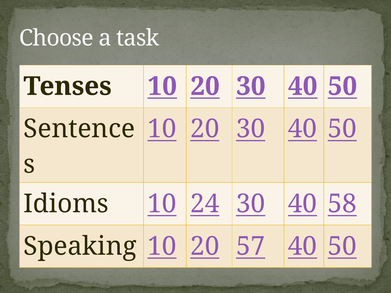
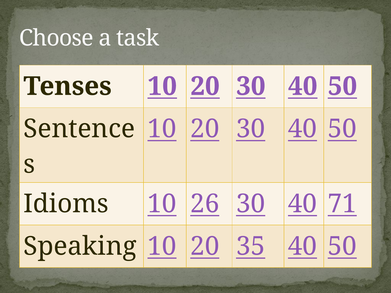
24: 24 -> 26
58: 58 -> 71
57: 57 -> 35
